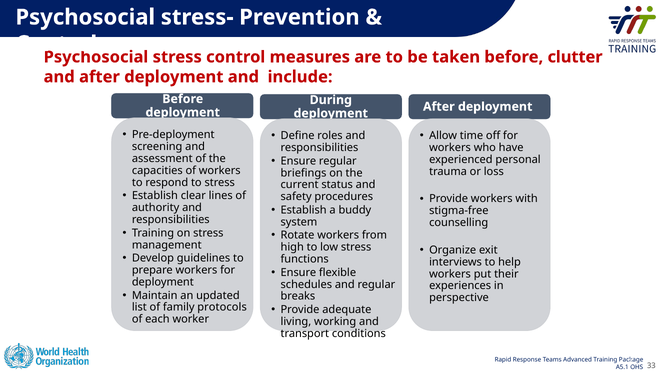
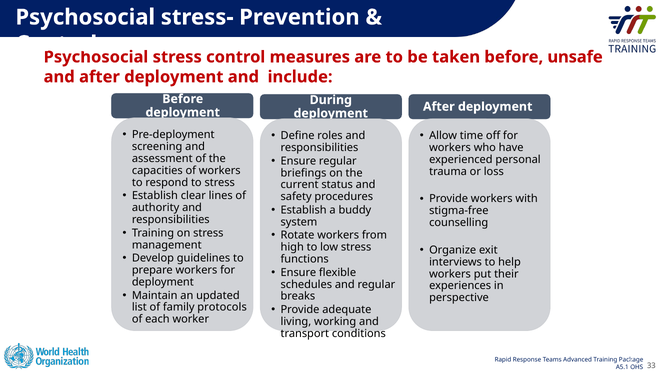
clutter: clutter -> unsafe
